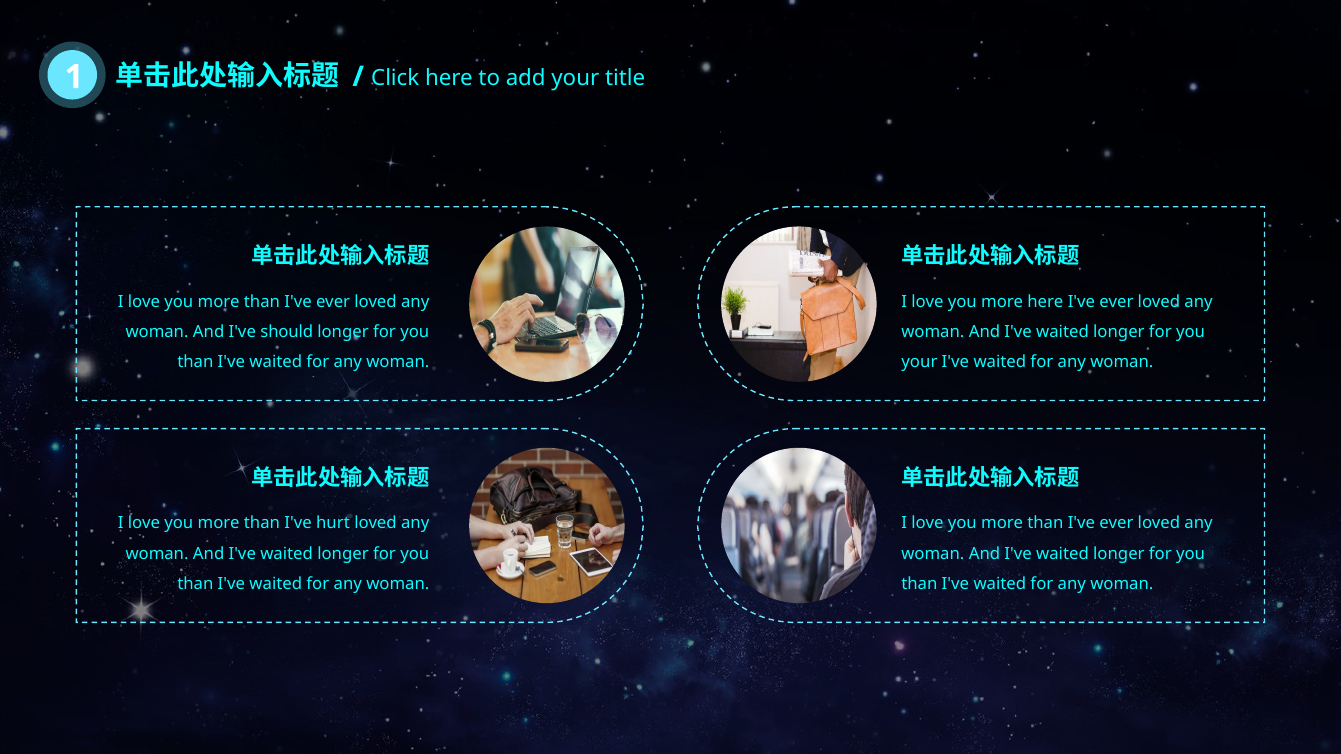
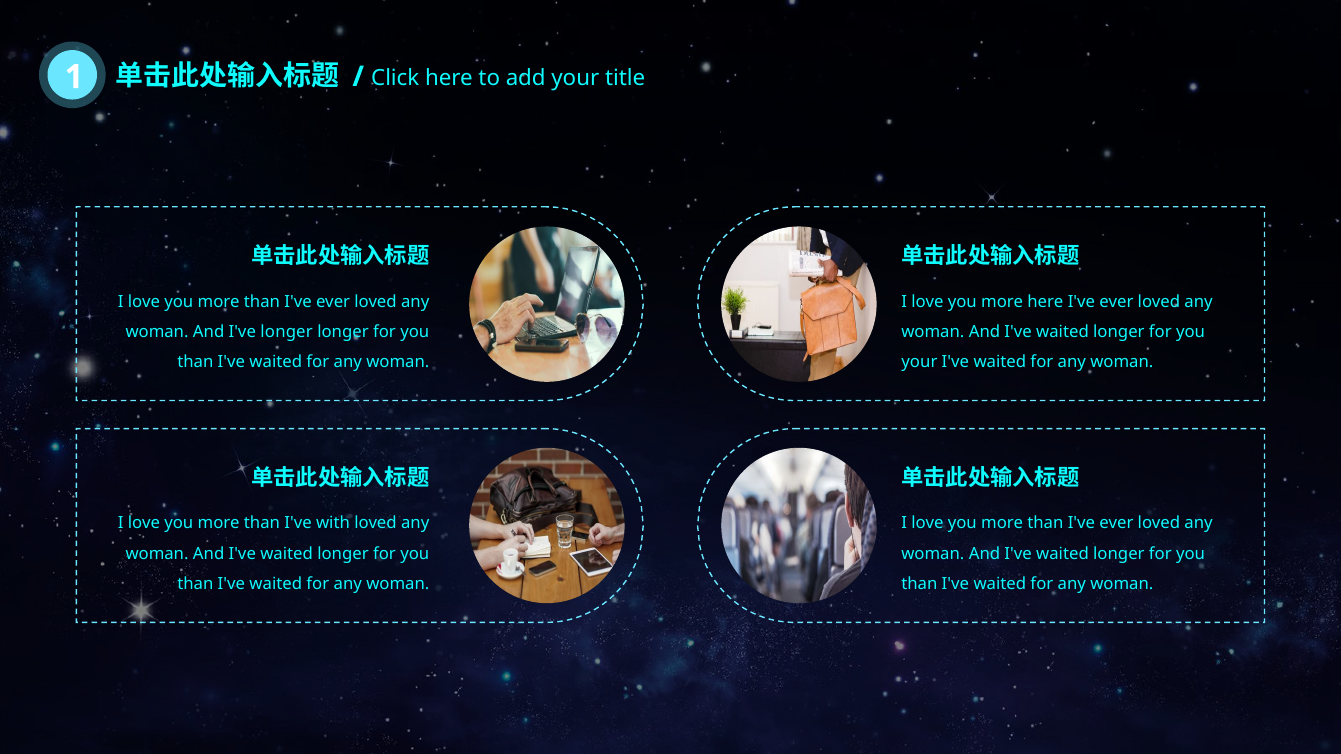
I've should: should -> longer
hurt: hurt -> with
